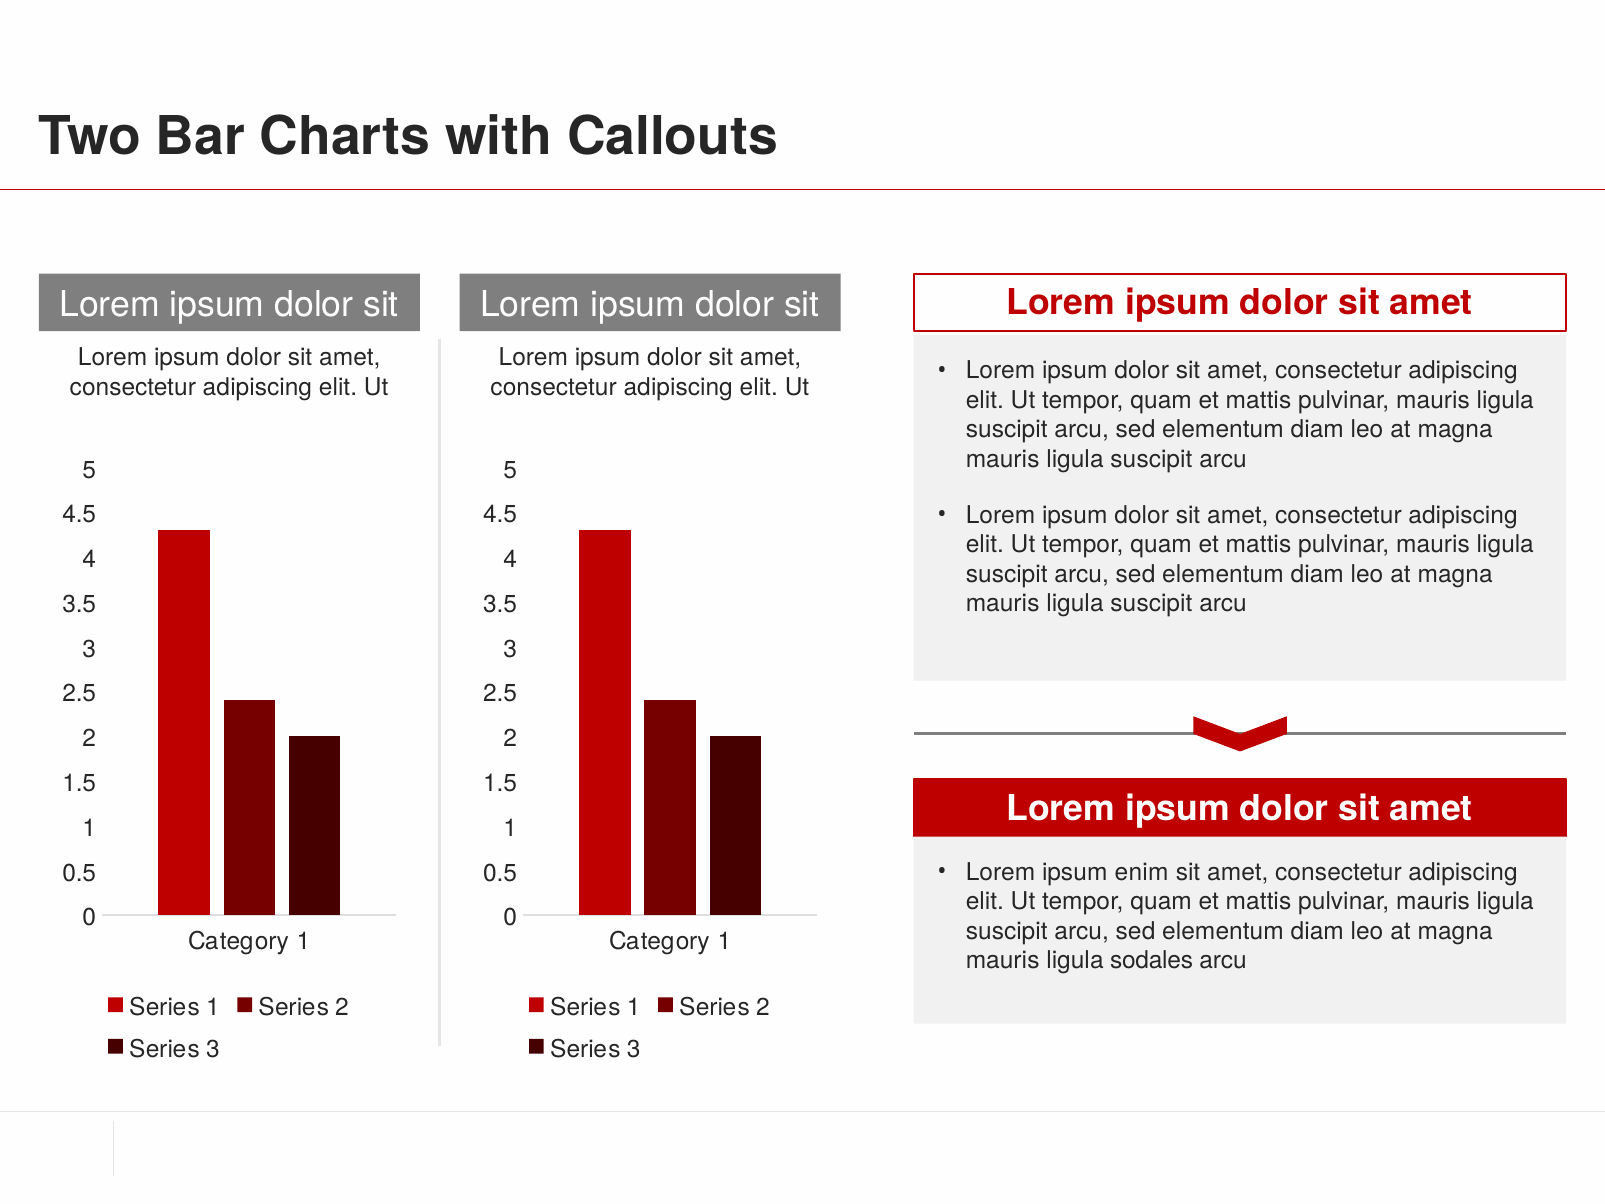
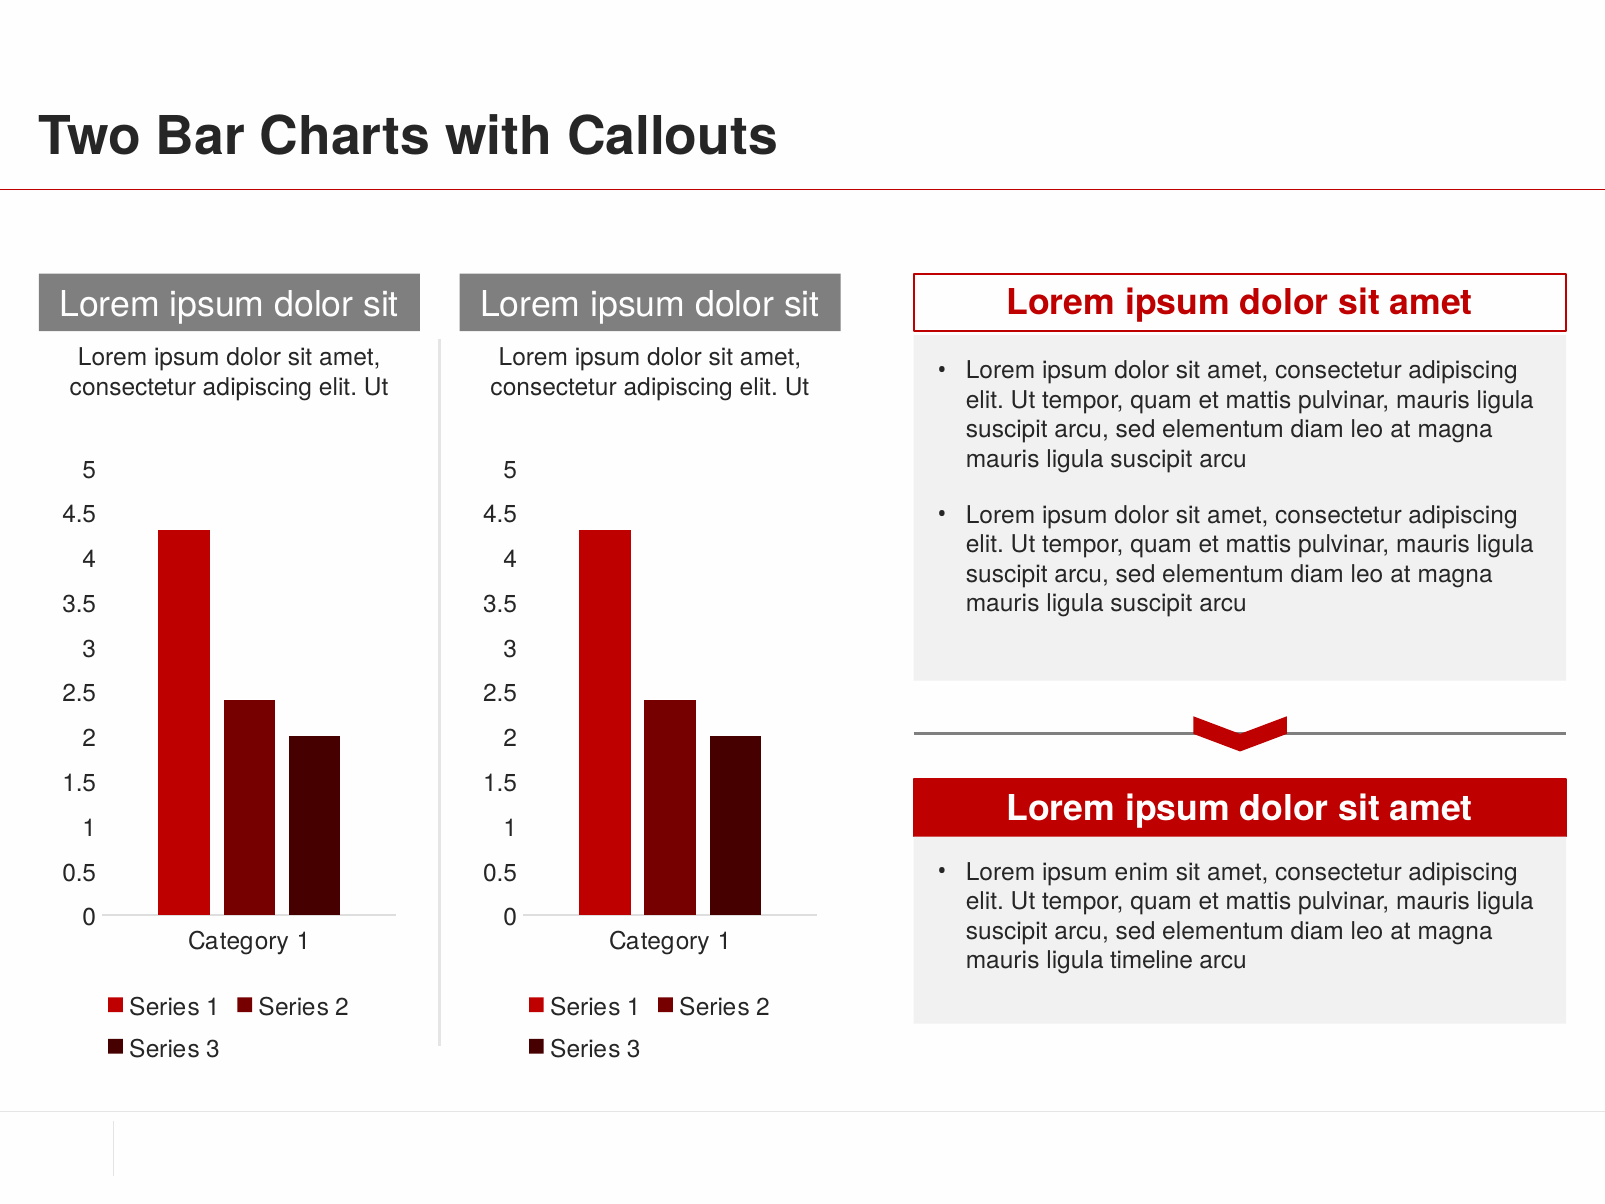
sodales: sodales -> timeline
